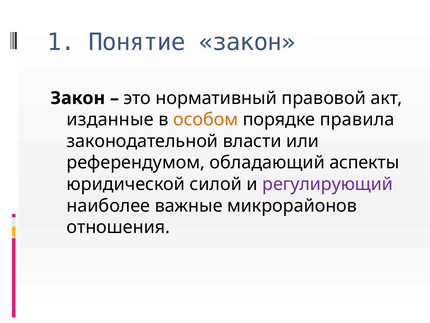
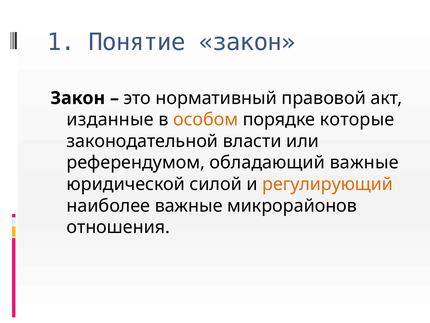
правила: правила -> которые
обладающий аспекты: аспекты -> важные
регулирующий colour: purple -> orange
